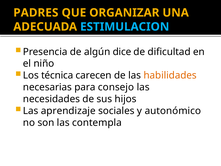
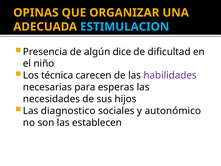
PADRES: PADRES -> OPINAS
habilidades colour: orange -> purple
consejo: consejo -> esperas
aprendizaje: aprendizaje -> diagnostico
contempla: contempla -> establecen
